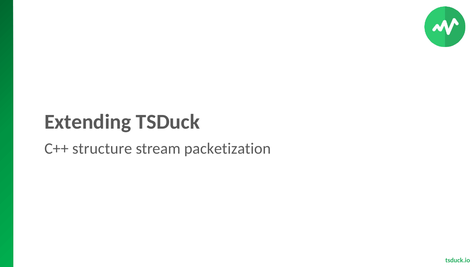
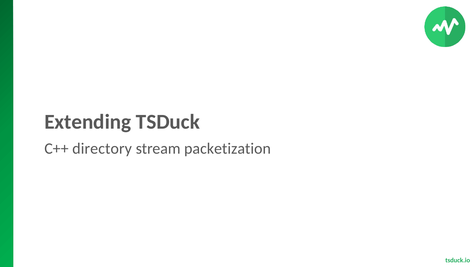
structure: structure -> directory
